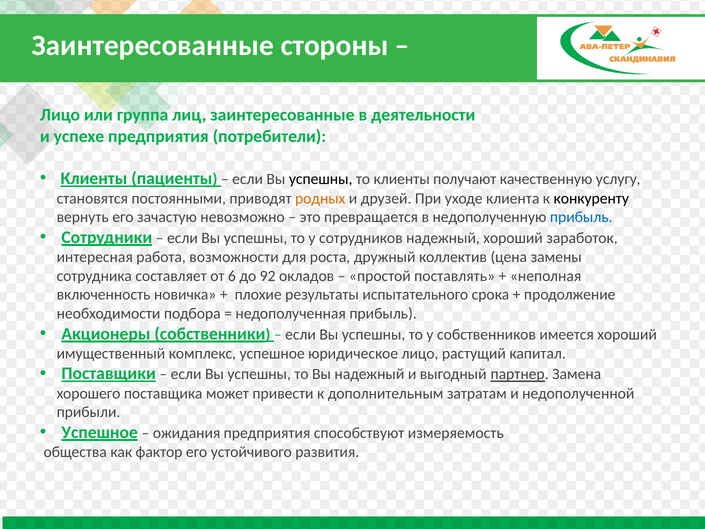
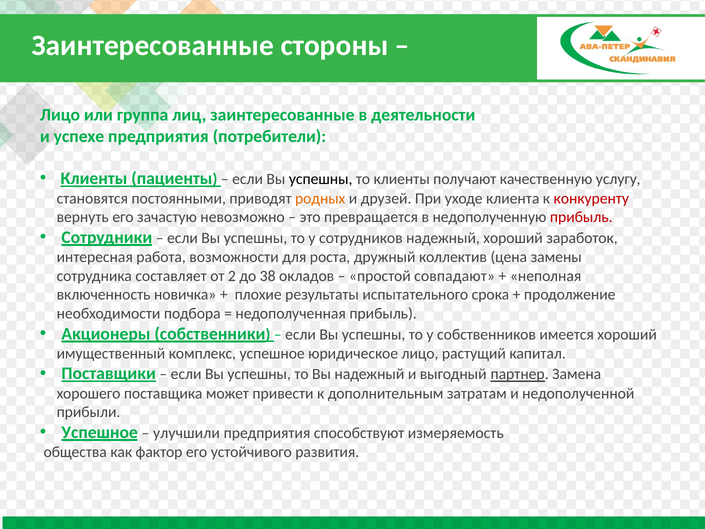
конкуренту colour: black -> red
прибыль at (581, 217) colour: blue -> red
от 6: 6 -> 2
92: 92 -> 38
поставлять: поставлять -> совпадают
ожидания: ожидания -> улучшили
